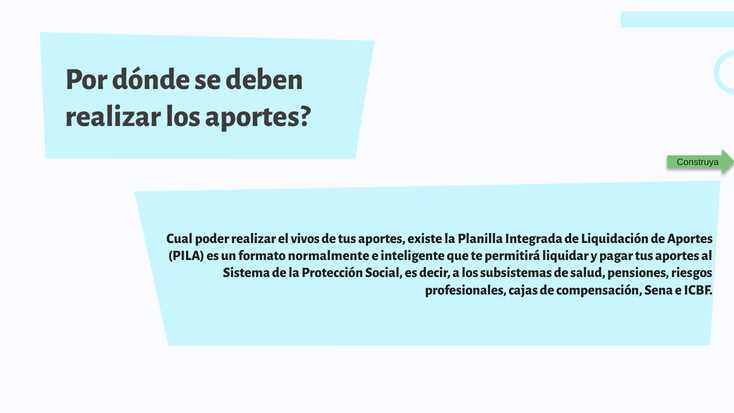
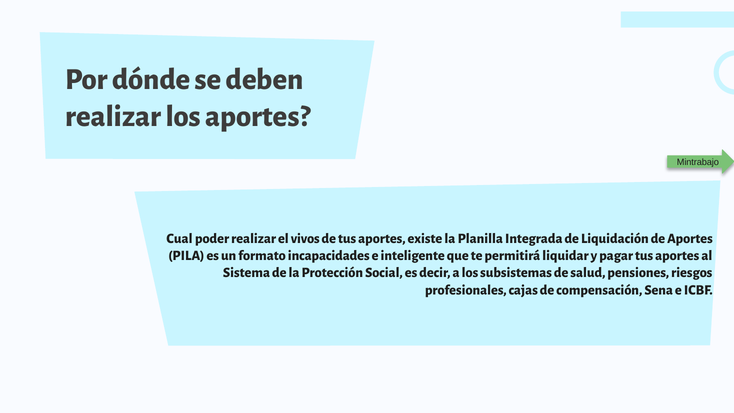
Construya: Construya -> Mintrabajo
normalmente: normalmente -> incapacidades
